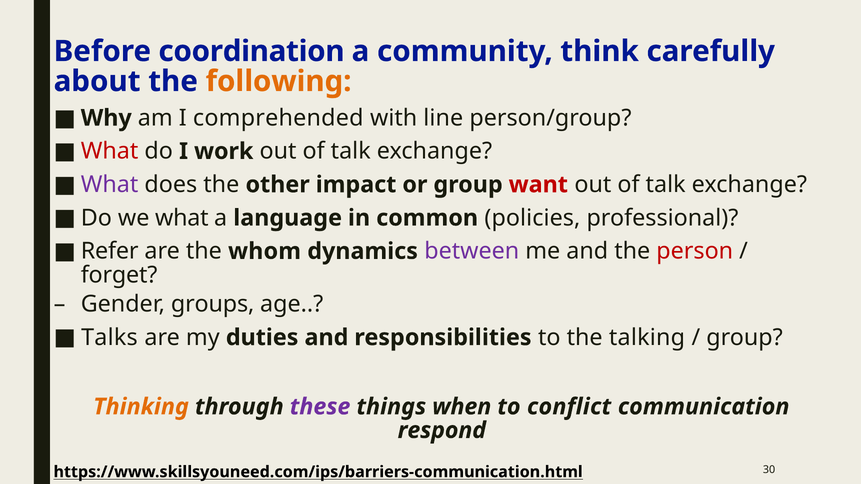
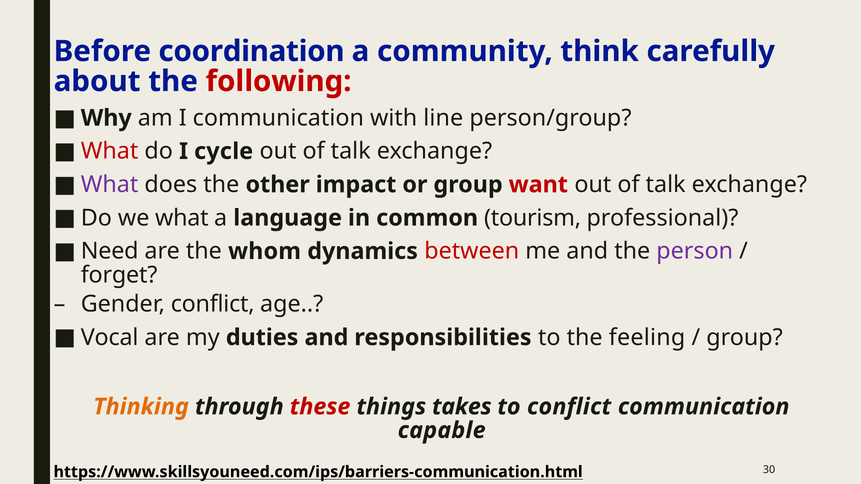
following colour: orange -> red
I comprehended: comprehended -> communication
work: work -> cycle
policies: policies -> tourism
Refer: Refer -> Need
between colour: purple -> red
person colour: red -> purple
Gender groups: groups -> conflict
Talks: Talks -> Vocal
talking: talking -> feeling
these colour: purple -> red
when: when -> takes
respond: respond -> capable
